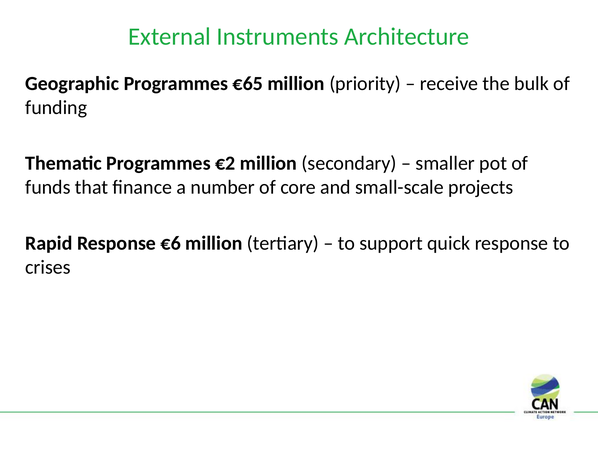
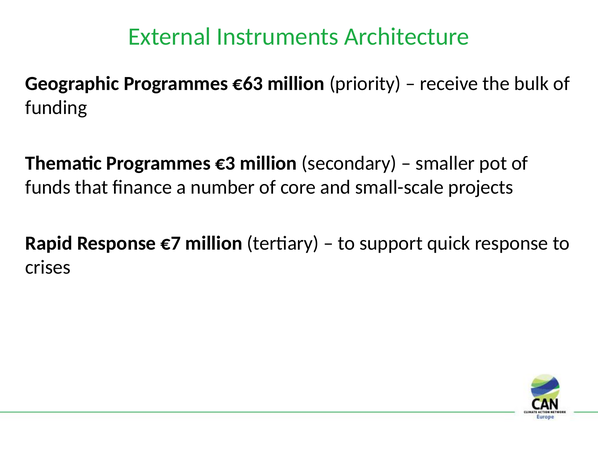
€65: €65 -> €63
€2: €2 -> €3
€6: €6 -> €7
